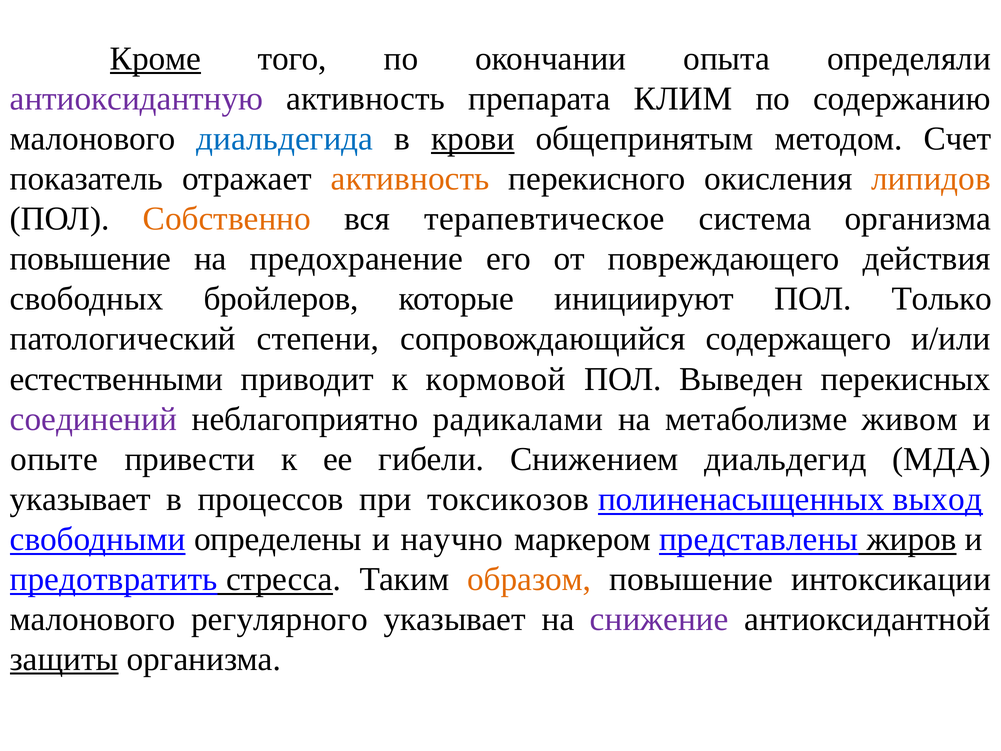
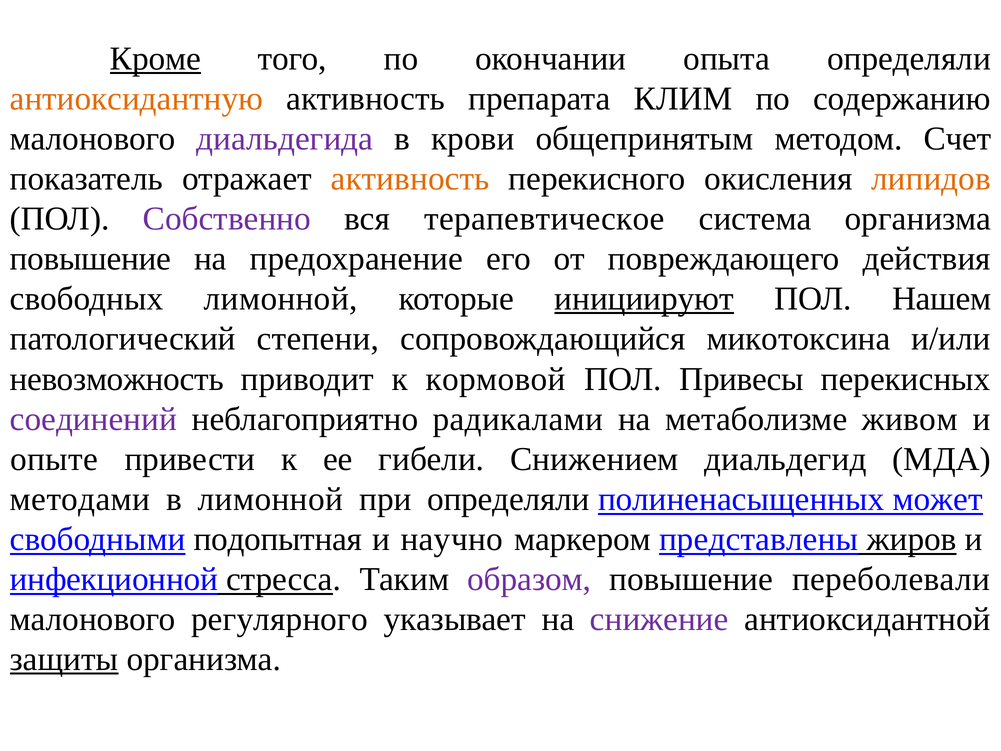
антиоксидантную colour: purple -> orange
диальдегида colour: blue -> purple
крови underline: present -> none
Собственно colour: orange -> purple
свободных бройлеров: бройлеров -> лимонной
инициируют underline: none -> present
Только: Только -> Нашем
содержащего: содержащего -> микотоксина
естественными: естественными -> невозможность
Выведен: Выведен -> Привесы
указывает at (80, 499): указывает -> методами
в процессов: процессов -> лимонной
при токсикозов: токсикозов -> определяли
выход: выход -> может
определены: определены -> подопытная
предотвратить: предотвратить -> инфекционной
образом colour: orange -> purple
интоксикации: интоксикации -> переболевали
